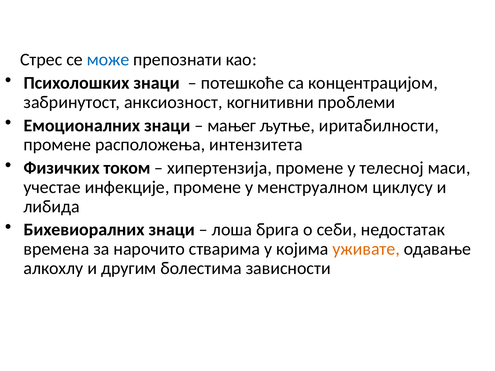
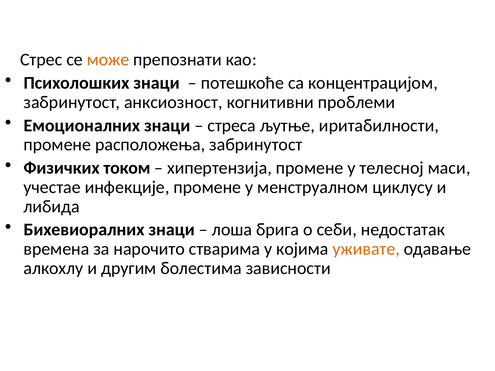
може colour: blue -> orange
мањег: мањег -> стреса
расположења интензитета: интензитета -> забринутост
